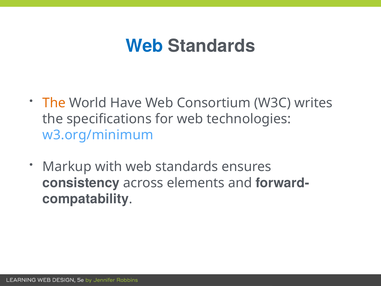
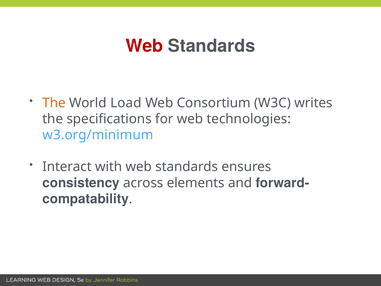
Web at (144, 46) colour: blue -> red
Have: Have -> Load
Markup: Markup -> Interact
